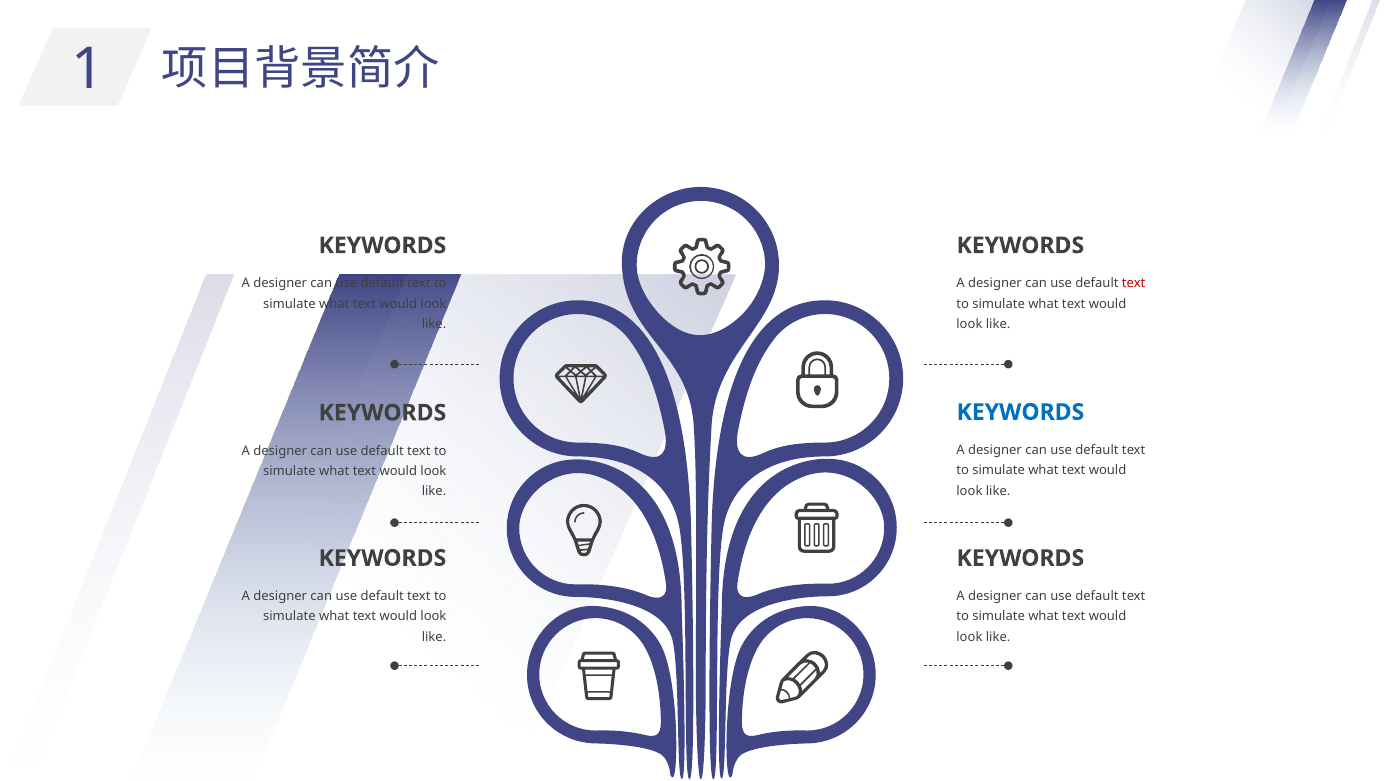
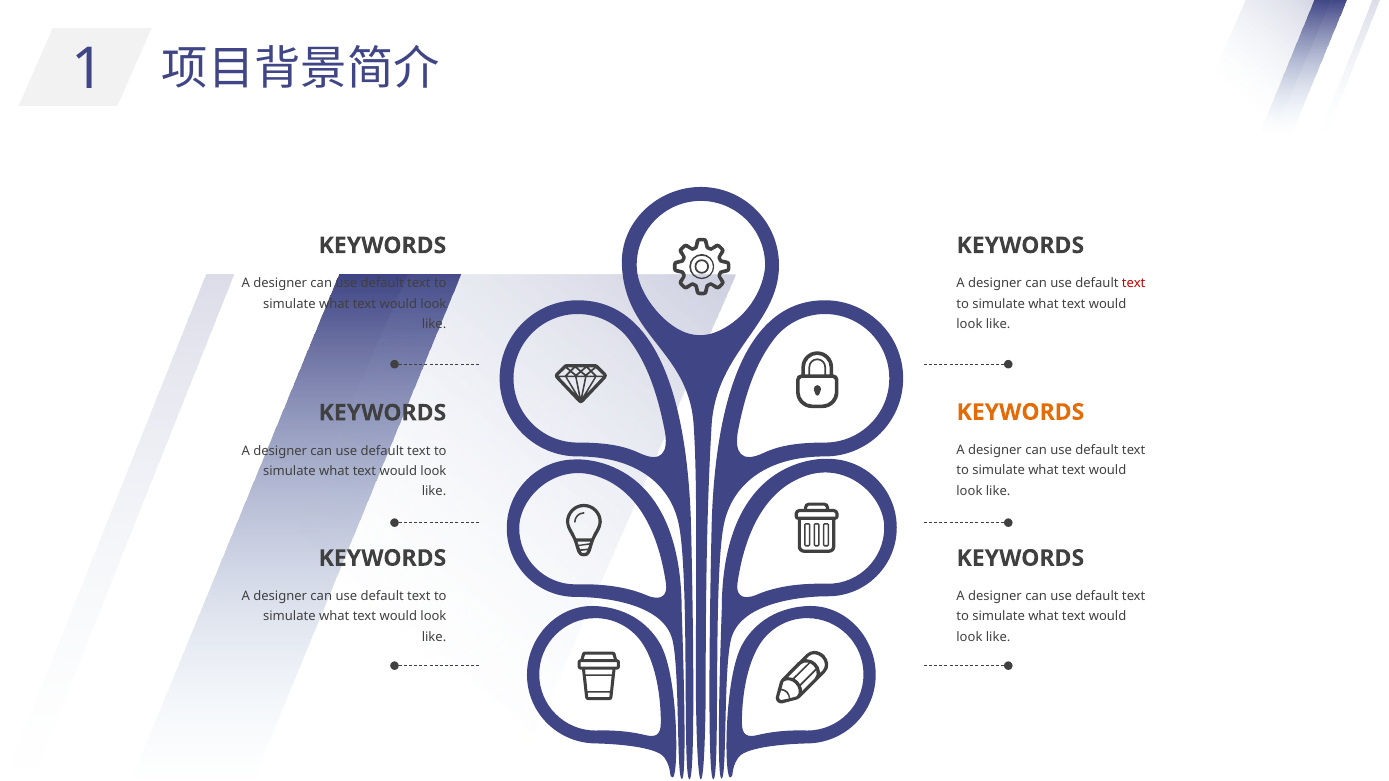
KEYWORDS at (1020, 412) colour: blue -> orange
